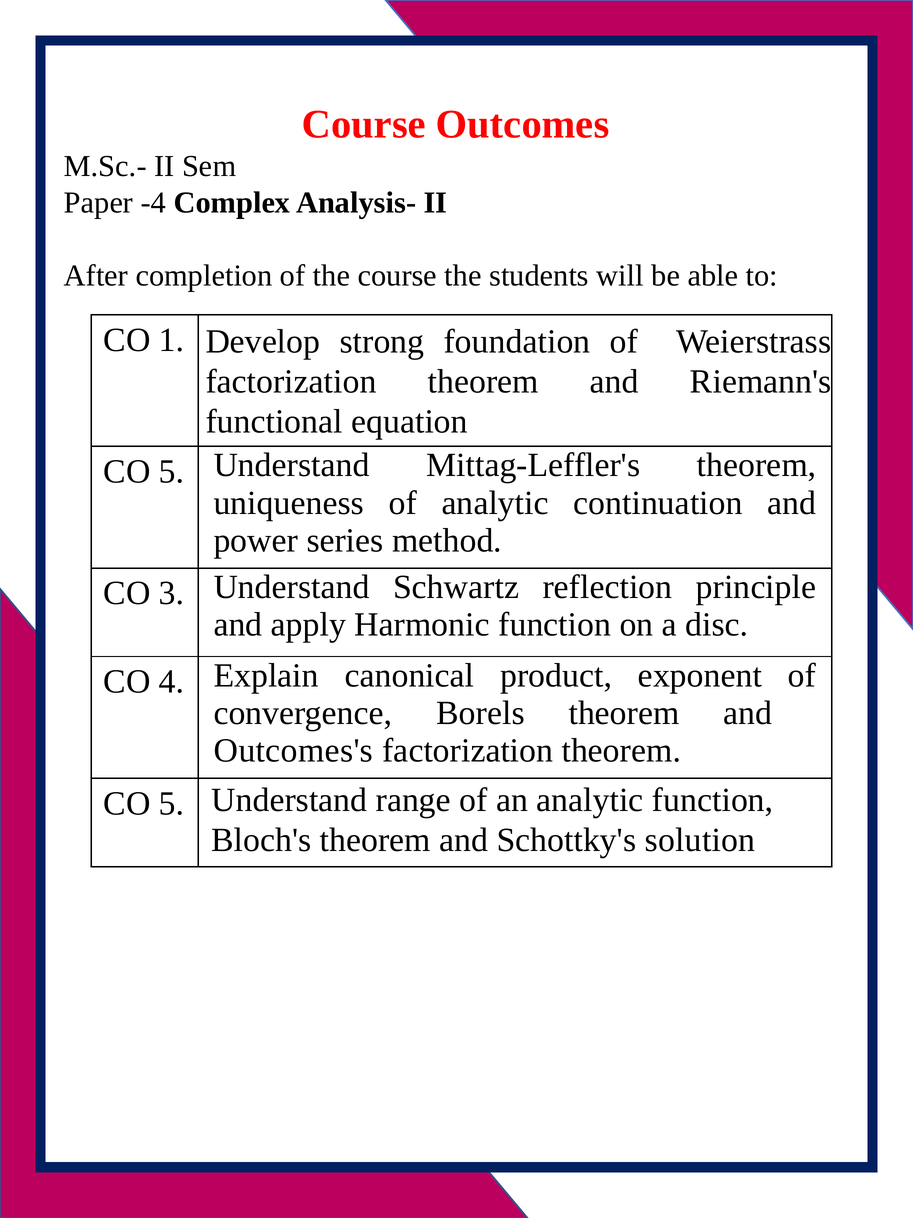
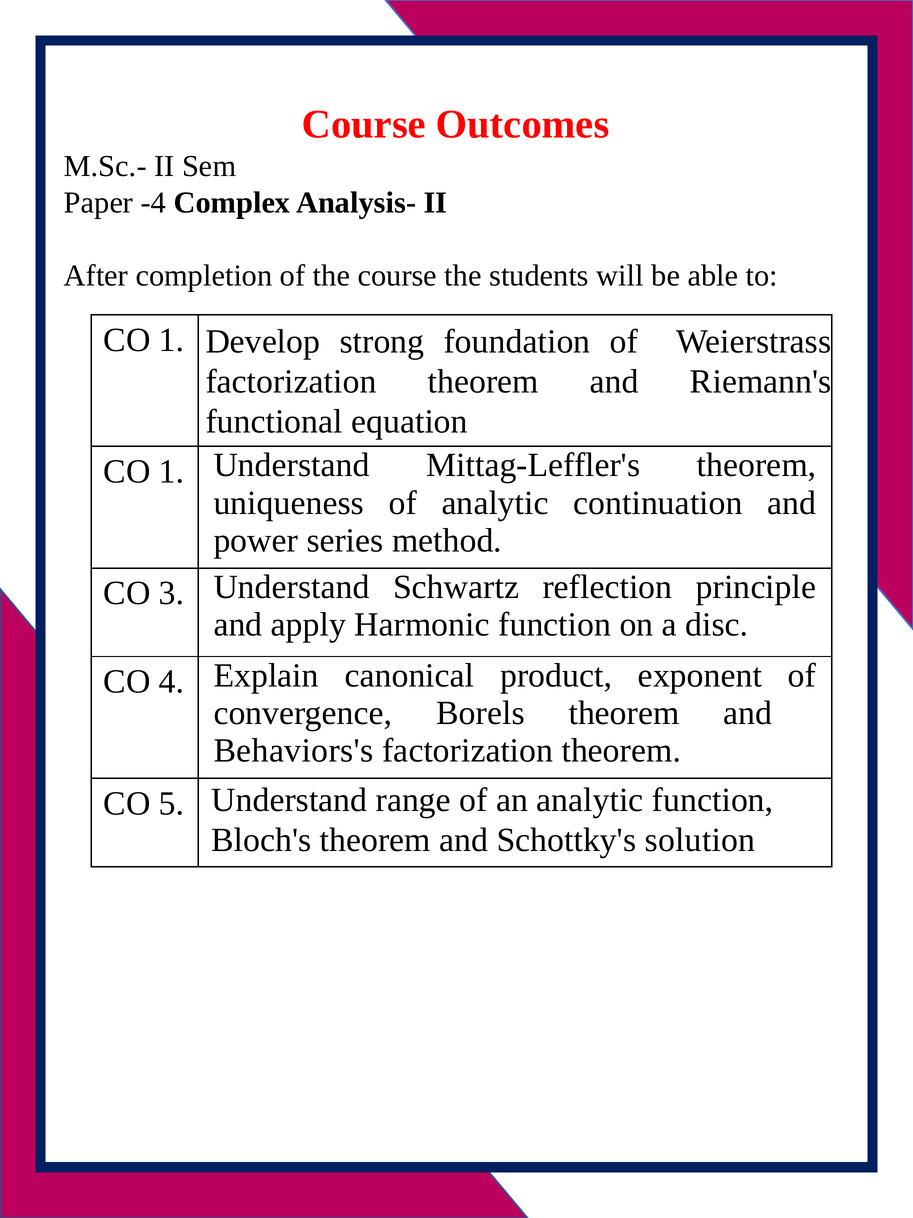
5 at (172, 471): 5 -> 1
Outcomes's: Outcomes's -> Behaviors's
